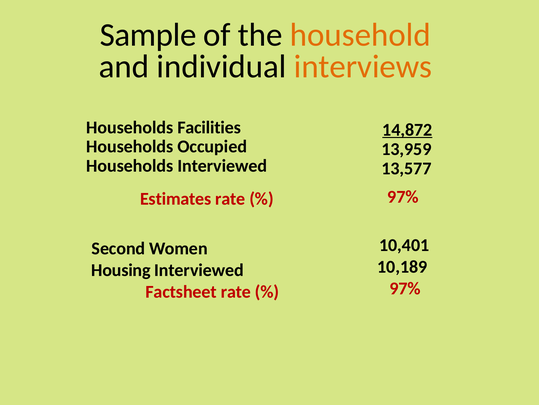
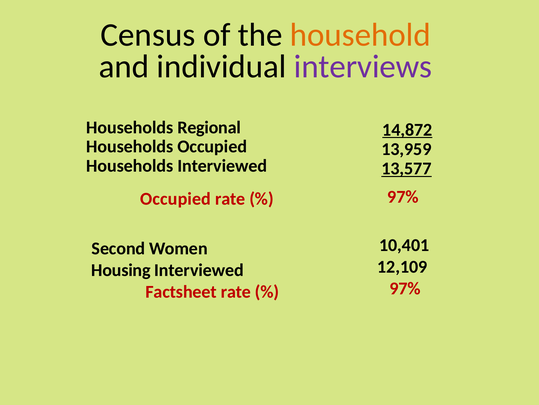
Sample: Sample -> Census
interviews colour: orange -> purple
Facilities: Facilities -> Regional
13,577 underline: none -> present
Estimates at (176, 198): Estimates -> Occupied
10,189: 10,189 -> 12,109
